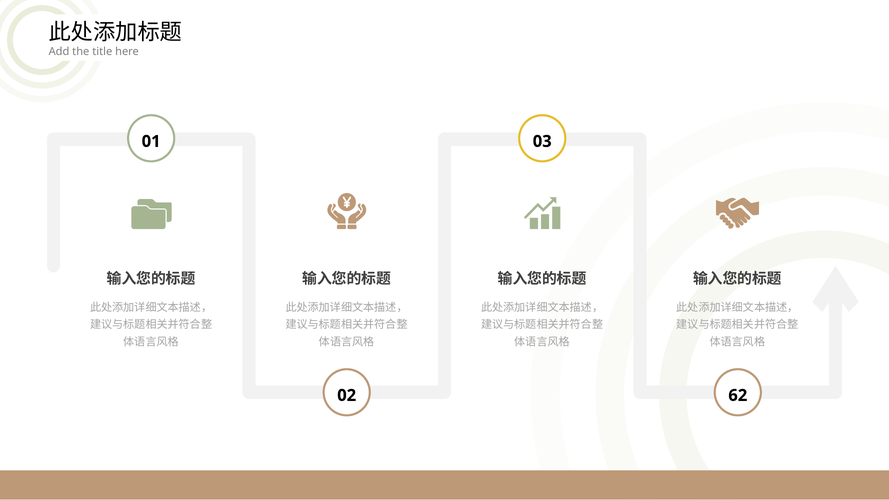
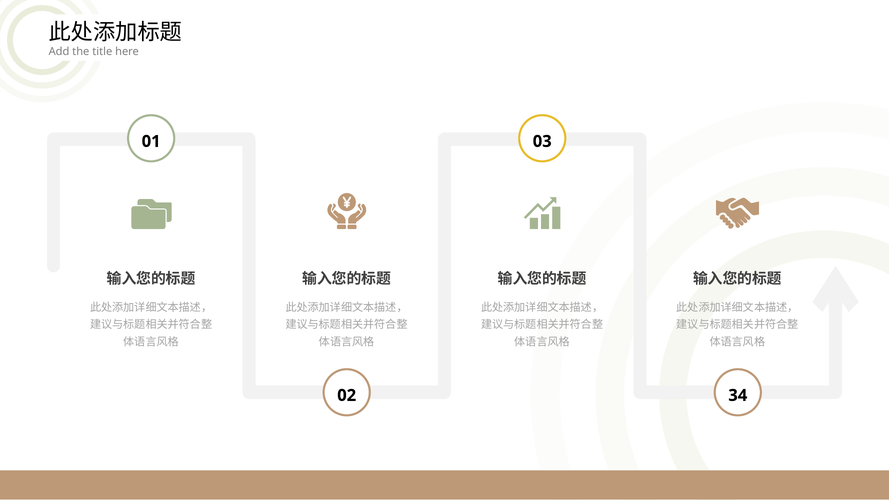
62: 62 -> 34
